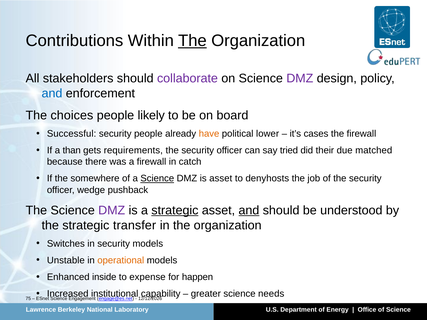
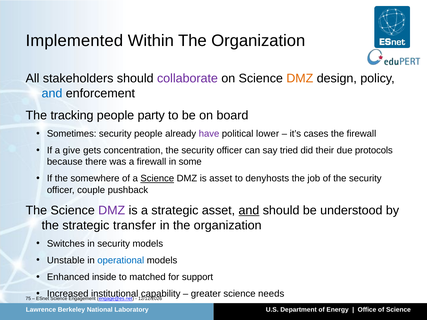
Contributions: Contributions -> Implemented
The at (192, 41) underline: present -> none
DMZ at (300, 79) colour: purple -> orange
choices: choices -> tracking
likely: likely -> party
Successful: Successful -> Sometimes
have colour: orange -> purple
than: than -> give
requirements: requirements -> concentration
matched: matched -> protocols
catch: catch -> some
wedge: wedge -> couple
strategic at (175, 211) underline: present -> none
operational colour: orange -> blue
expense: expense -> matched
happen: happen -> support
